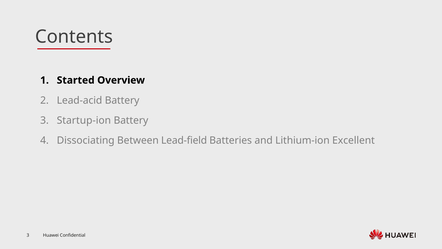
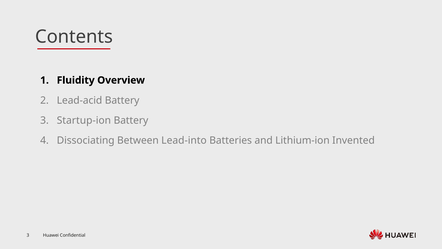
Started: Started -> Fluidity
Lead-field: Lead-field -> Lead-into
Excellent: Excellent -> Invented
